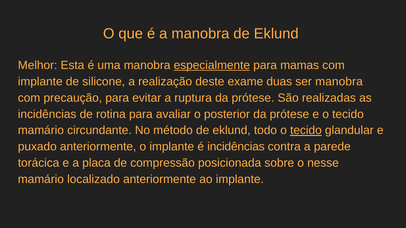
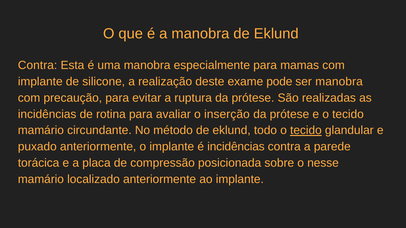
Melhor at (38, 65): Melhor -> Contra
especialmente underline: present -> none
duas: duas -> pode
posterior: posterior -> inserção
